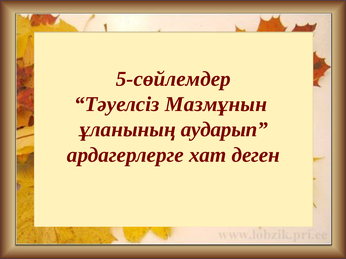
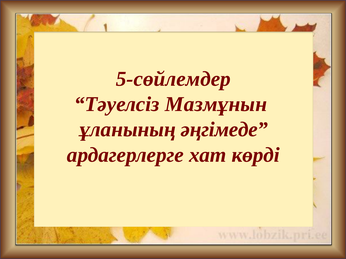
аударып: аударып -> әңгімеде
деген: деген -> көрді
